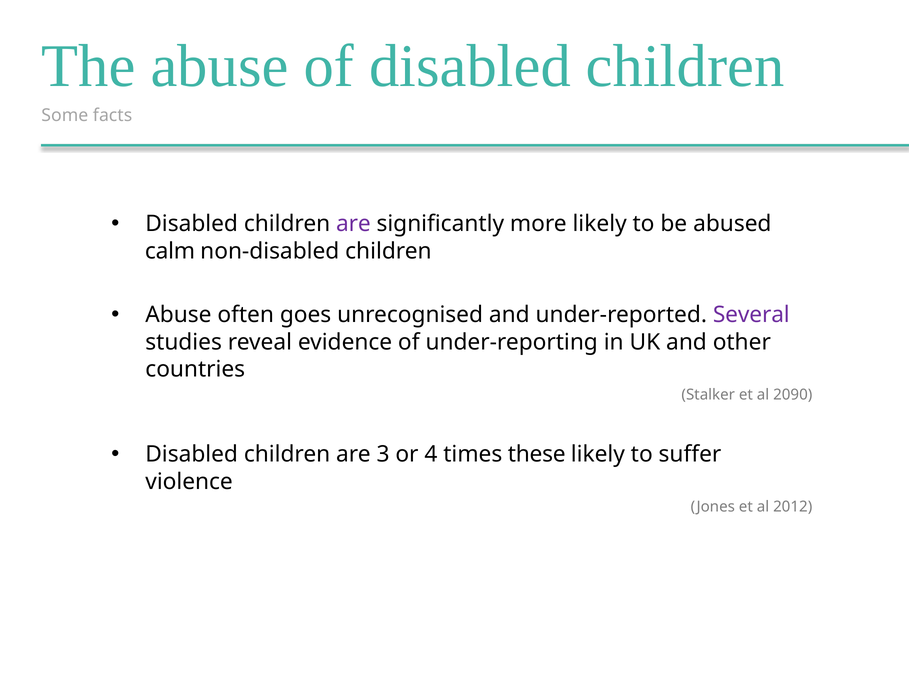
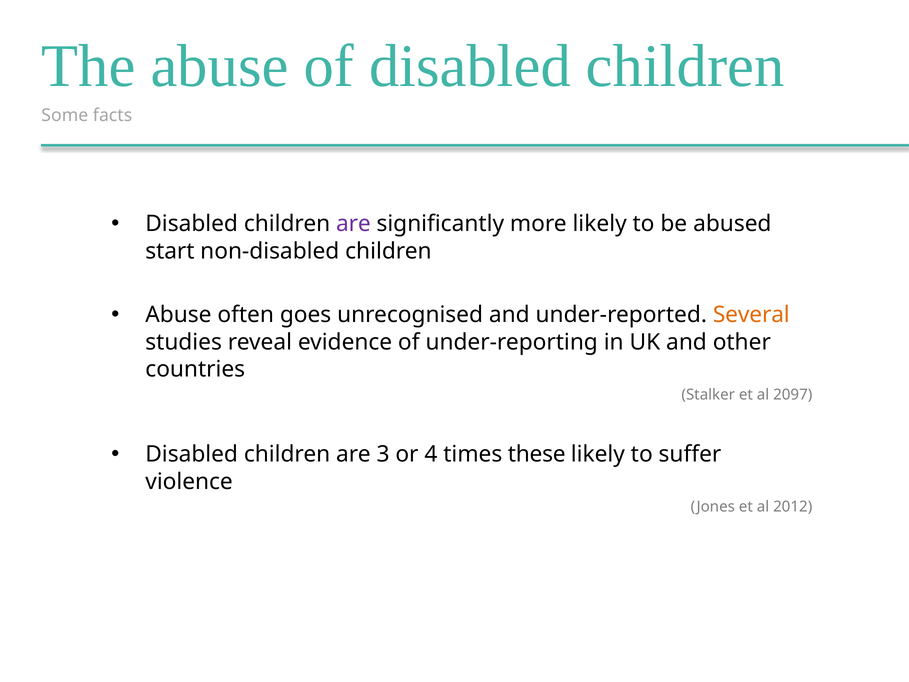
calm: calm -> start
Several colour: purple -> orange
2090: 2090 -> 2097
